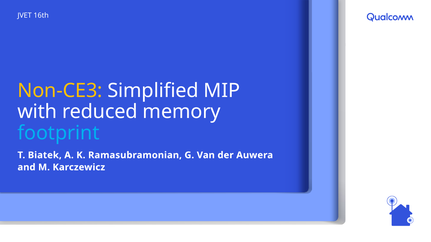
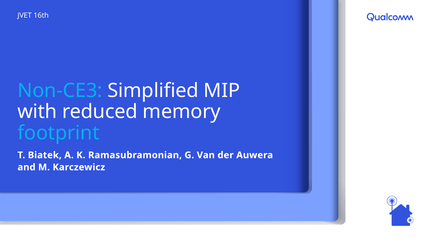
Non-CE3 colour: yellow -> light blue
